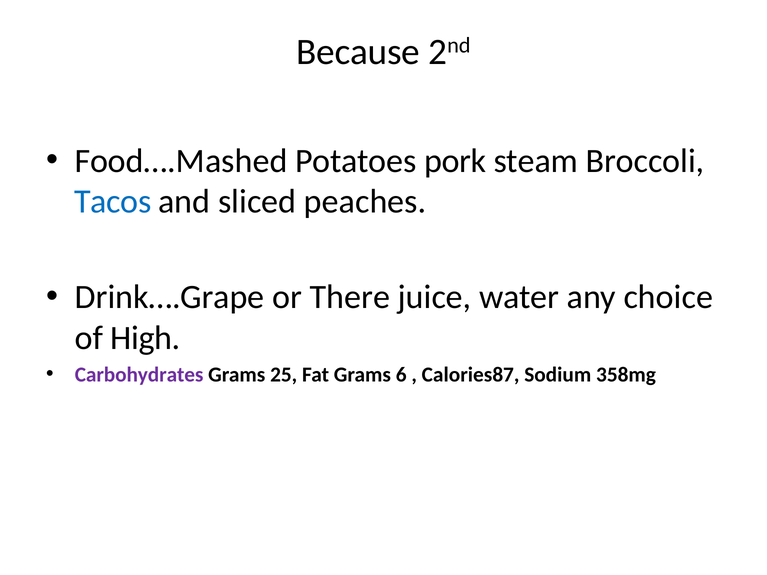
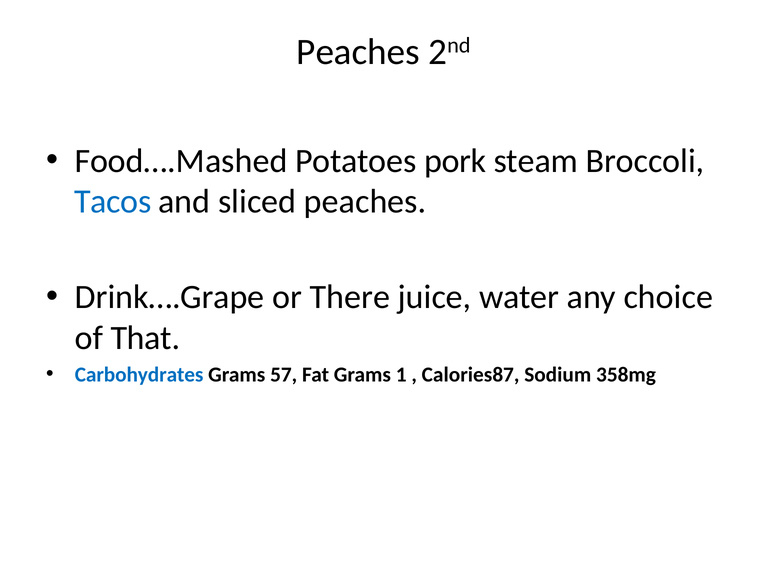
Because at (358, 52): Because -> Peaches
High: High -> That
Carbohydrates colour: purple -> blue
25: 25 -> 57
6: 6 -> 1
